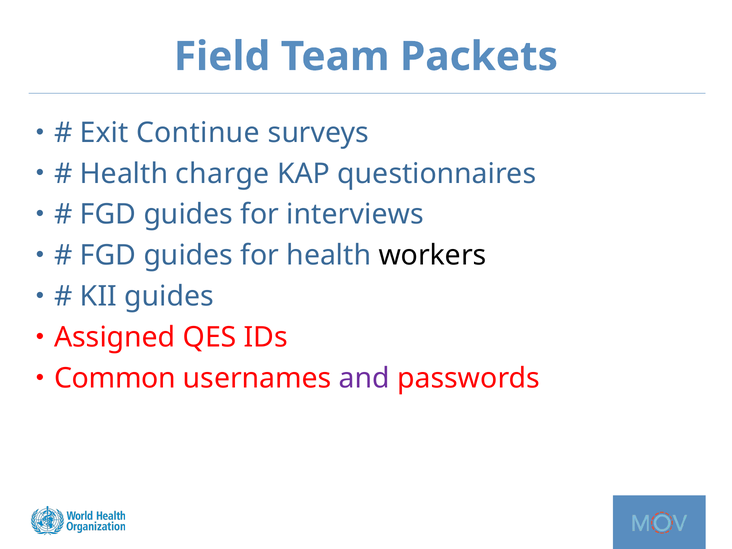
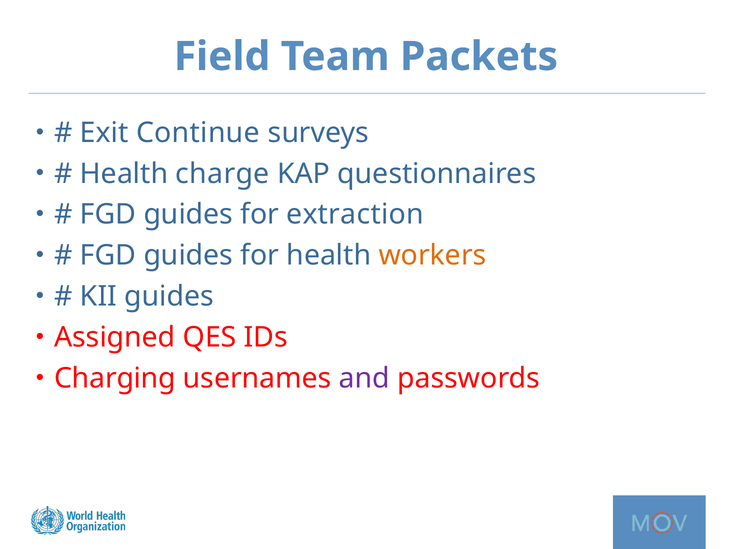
interviews: interviews -> extraction
workers colour: black -> orange
Common: Common -> Charging
